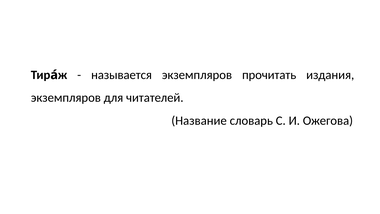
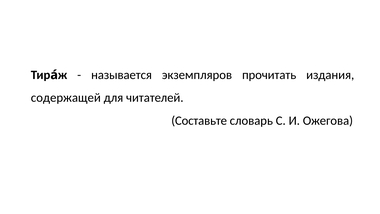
экземпляров at (66, 98): экземпляров -> содержащей
Название: Название -> Составьте
